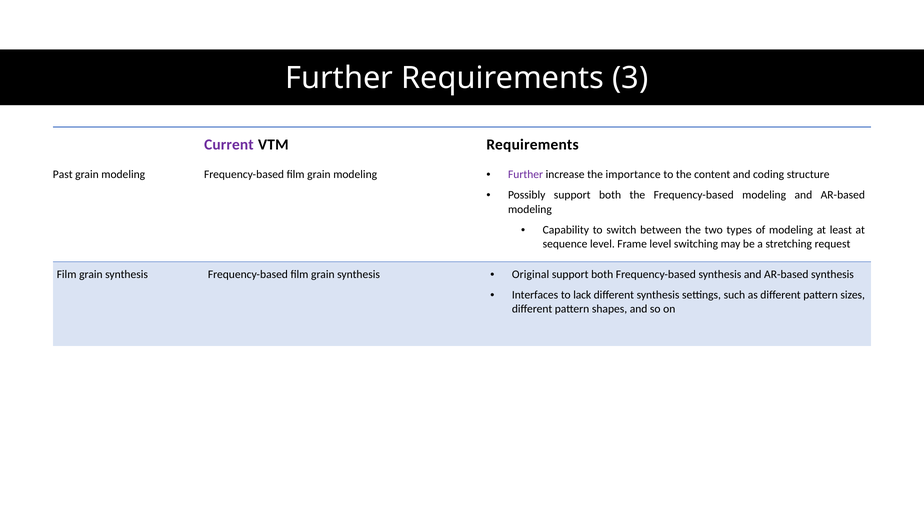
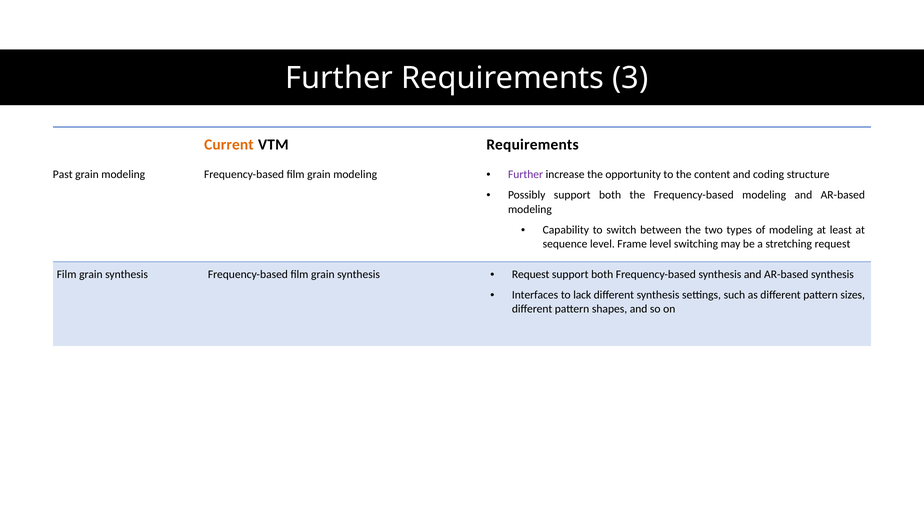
Current colour: purple -> orange
importance: importance -> opportunity
Original at (531, 274): Original -> Request
